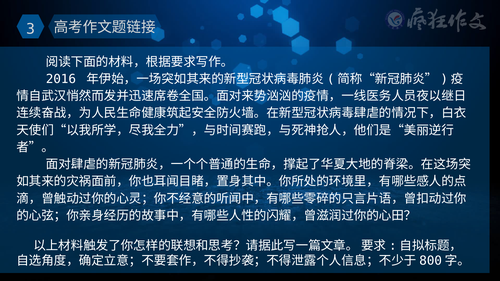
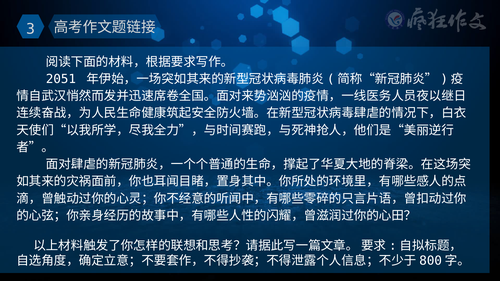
2016: 2016 -> 2051
